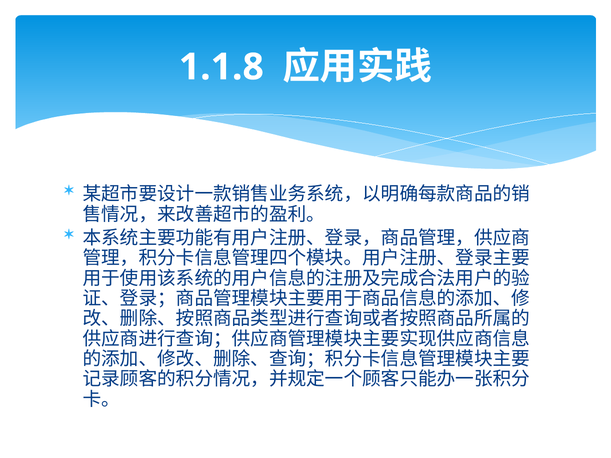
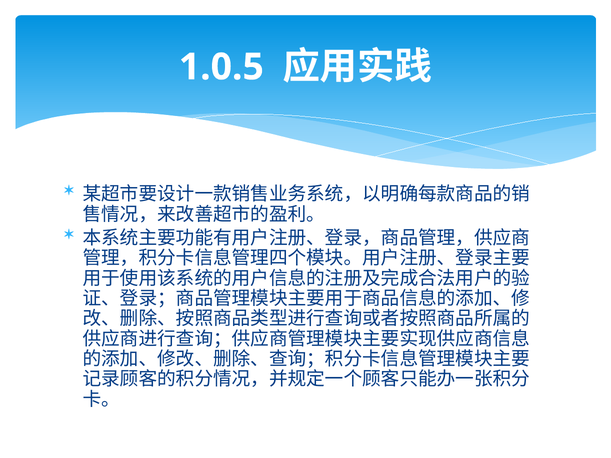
1.1.8: 1.1.8 -> 1.0.5
